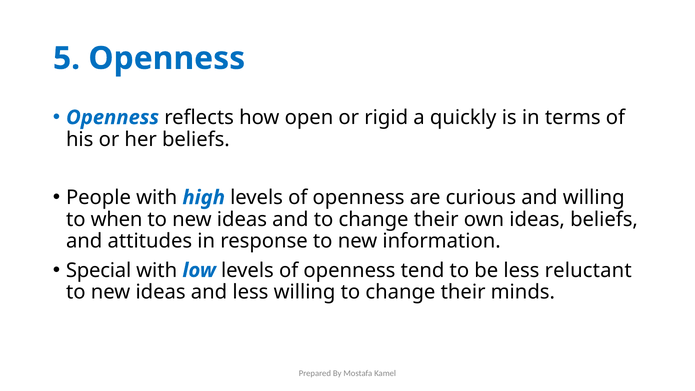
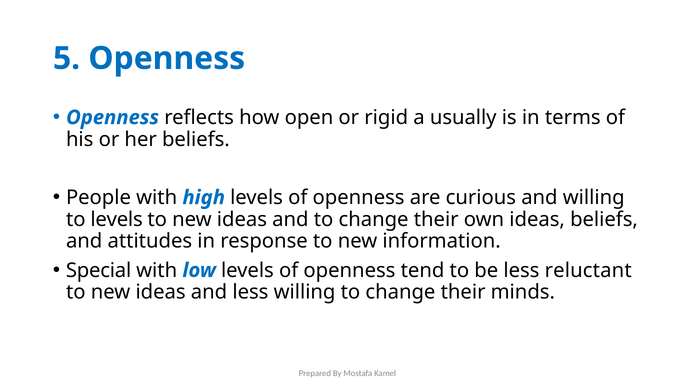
quickly: quickly -> usually
to when: when -> levels
